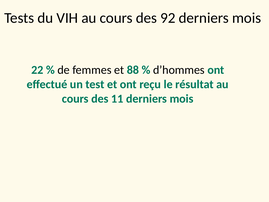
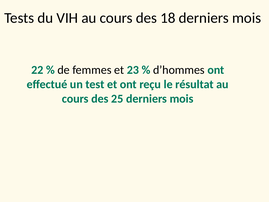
92: 92 -> 18
88: 88 -> 23
11: 11 -> 25
